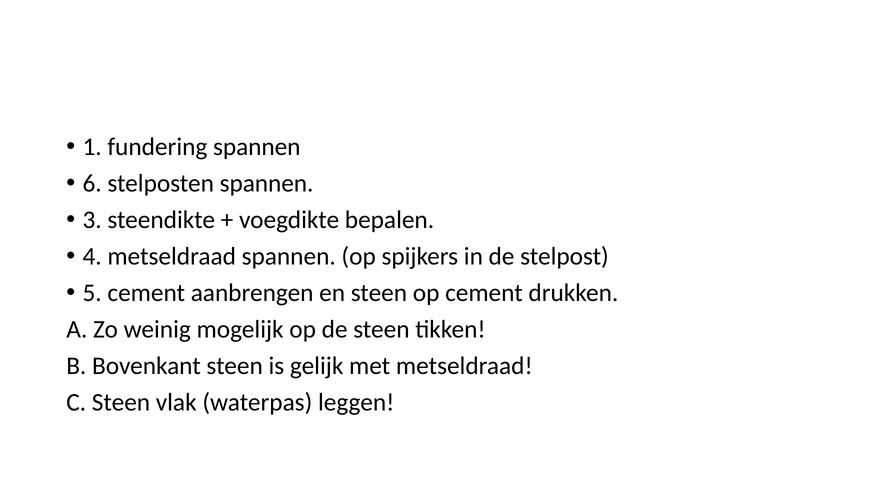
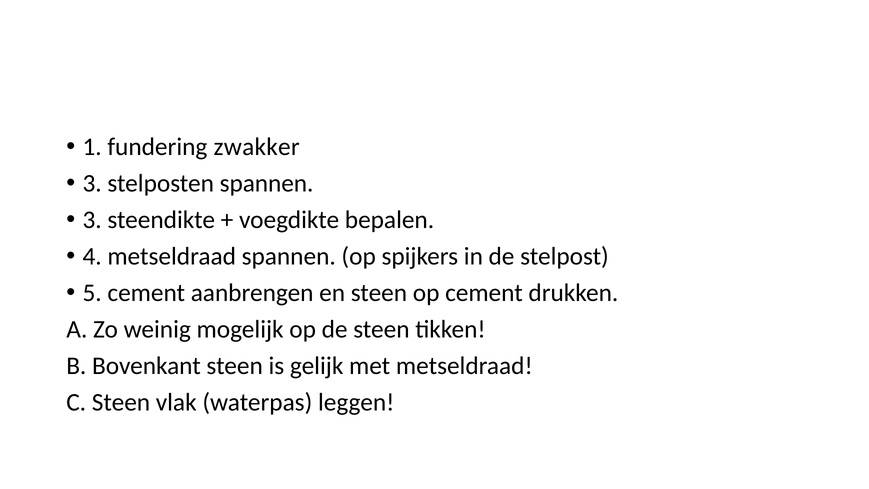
fundering spannen: spannen -> zwakker
6 at (92, 183): 6 -> 3
